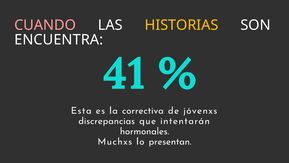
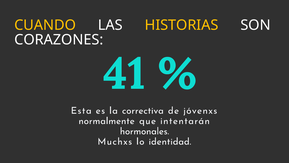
CUANDO colour: pink -> yellow
ENCUENTRA: ENCUENTRA -> CORAZONES
discrepancias: discrepancias -> normalmente
presentan: presentan -> identidad
